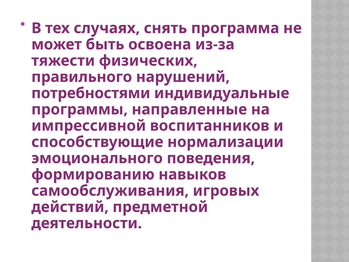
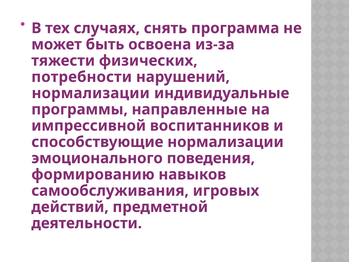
правильного: правильного -> потребности
потребностями at (91, 93): потребностями -> нормализации
